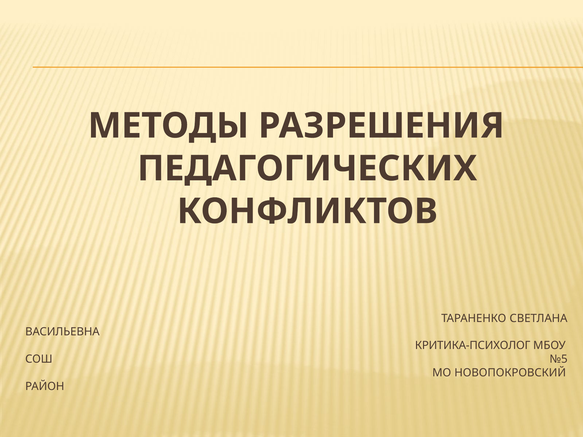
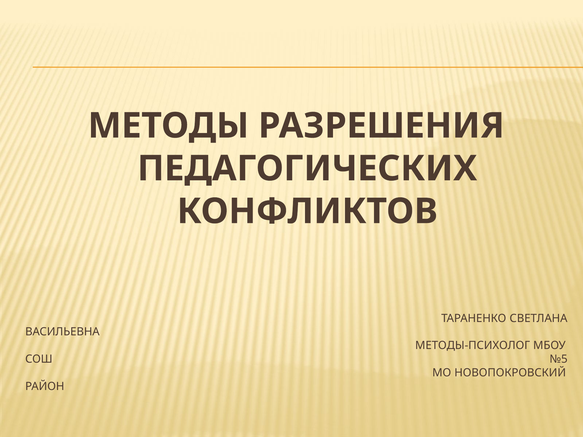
КРИТИКА-ПСИХОЛОГ: КРИТИКА-ПСИХОЛОГ -> МЕТОДЫ-ПСИХОЛОГ
